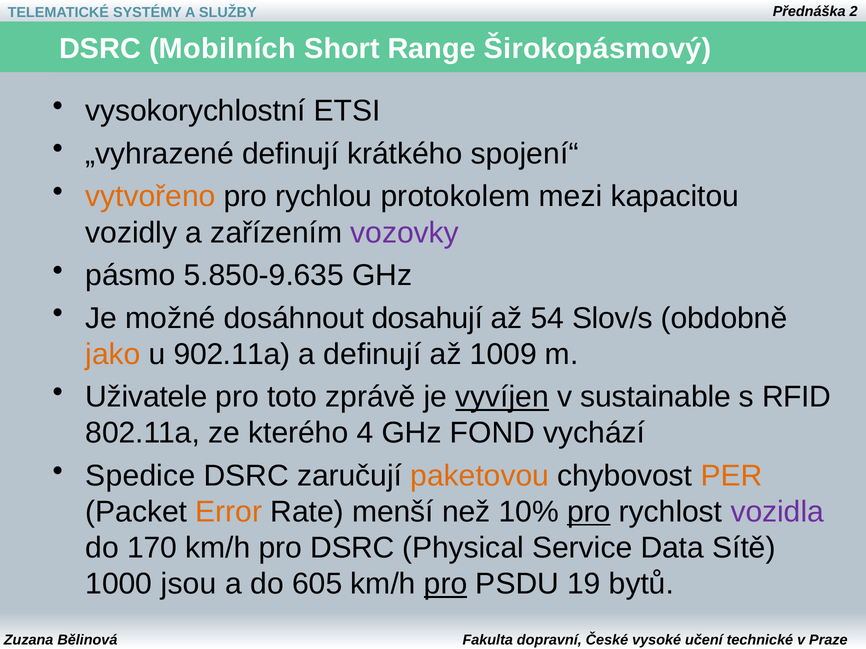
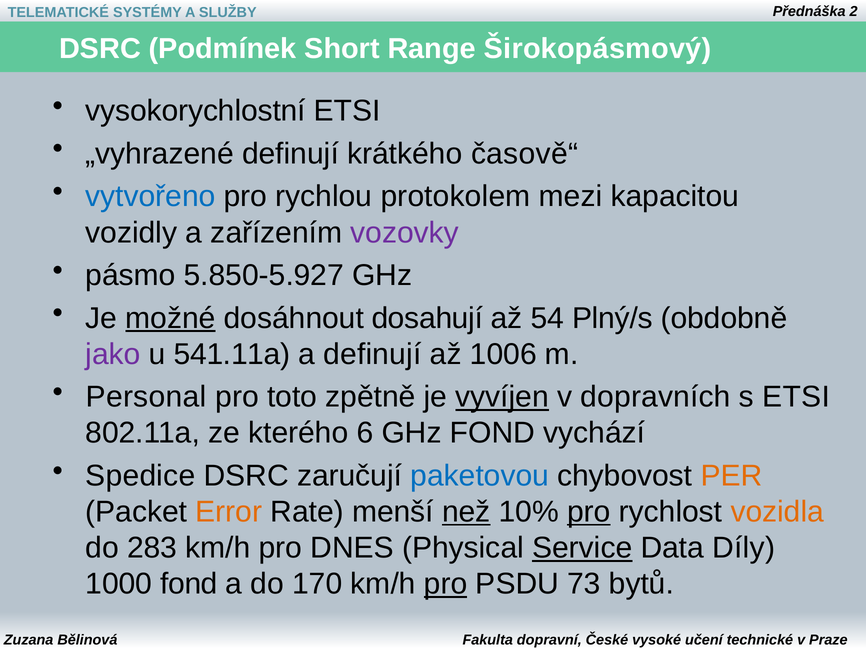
Mobilních: Mobilních -> Podmínek
spojení“: spojení“ -> časově“
vytvořeno colour: orange -> blue
5.850-9.635: 5.850-9.635 -> 5.850-5.927
možné underline: none -> present
Slov/s: Slov/s -> Plný/s
jako colour: orange -> purple
902.11a: 902.11a -> 541.11a
1009: 1009 -> 1006
Uživatele: Uživatele -> Personal
zprávě: zprávě -> zpětně
sustainable: sustainable -> dopravních
s RFID: RFID -> ETSI
4: 4 -> 6
paketovou colour: orange -> blue
než underline: none -> present
vozidla colour: purple -> orange
170: 170 -> 283
pro DSRC: DSRC -> DNES
Service underline: none -> present
Sítě: Sítě -> Díly
1000 jsou: jsou -> fond
605: 605 -> 170
19: 19 -> 73
